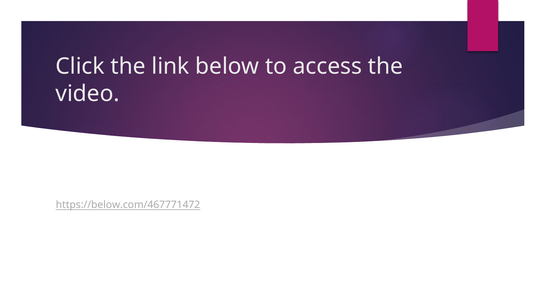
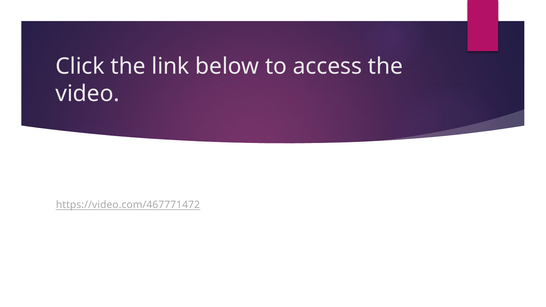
https://below.com/467771472: https://below.com/467771472 -> https://video.com/467771472
